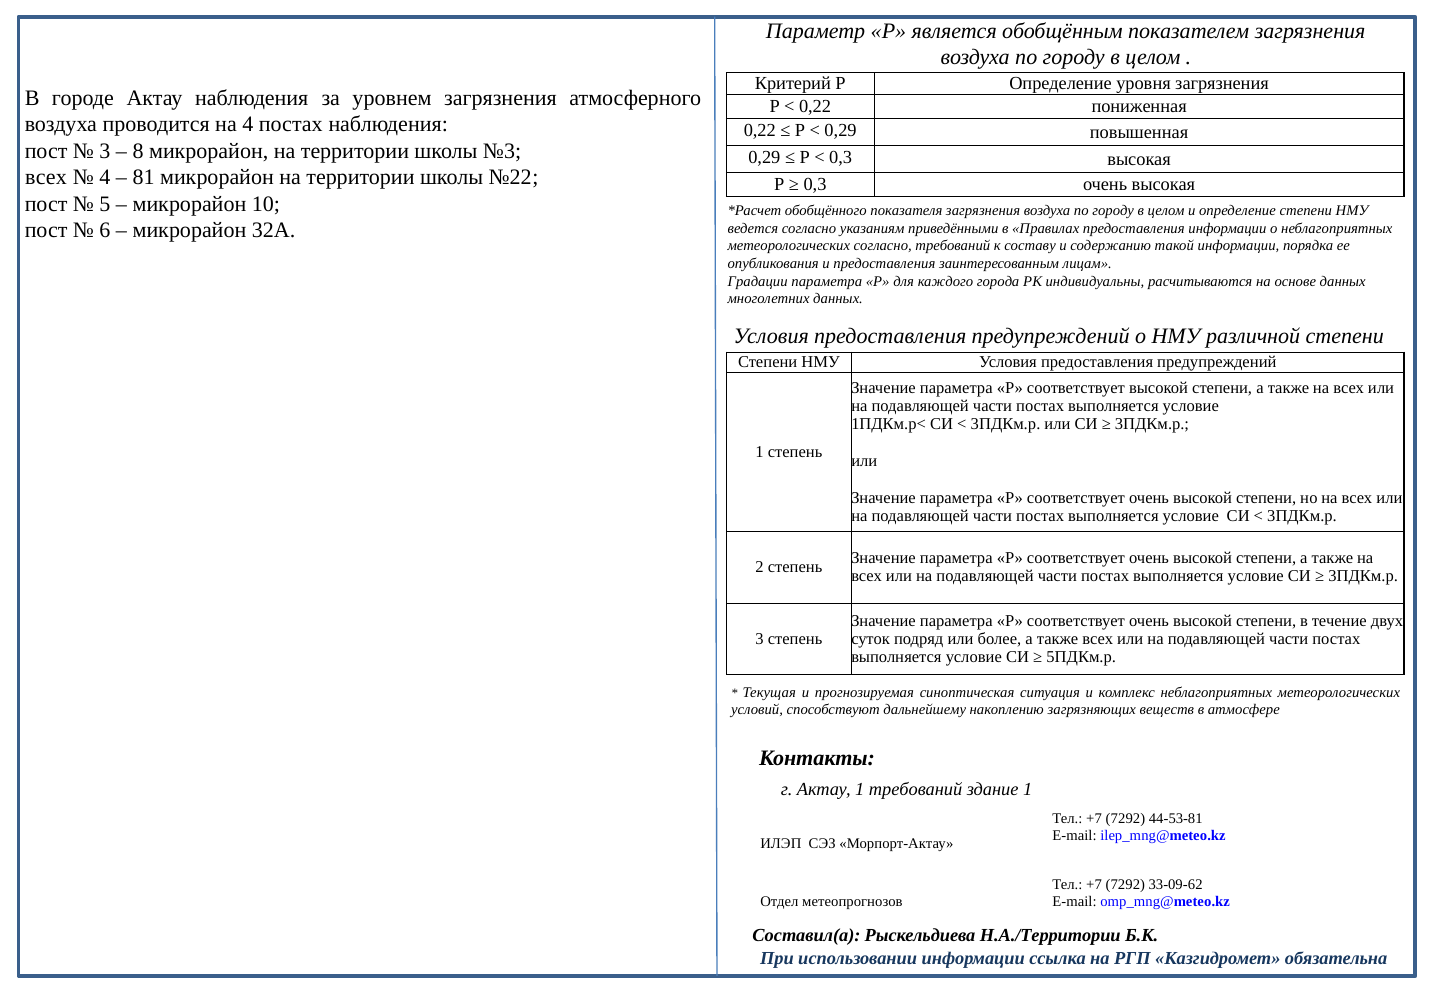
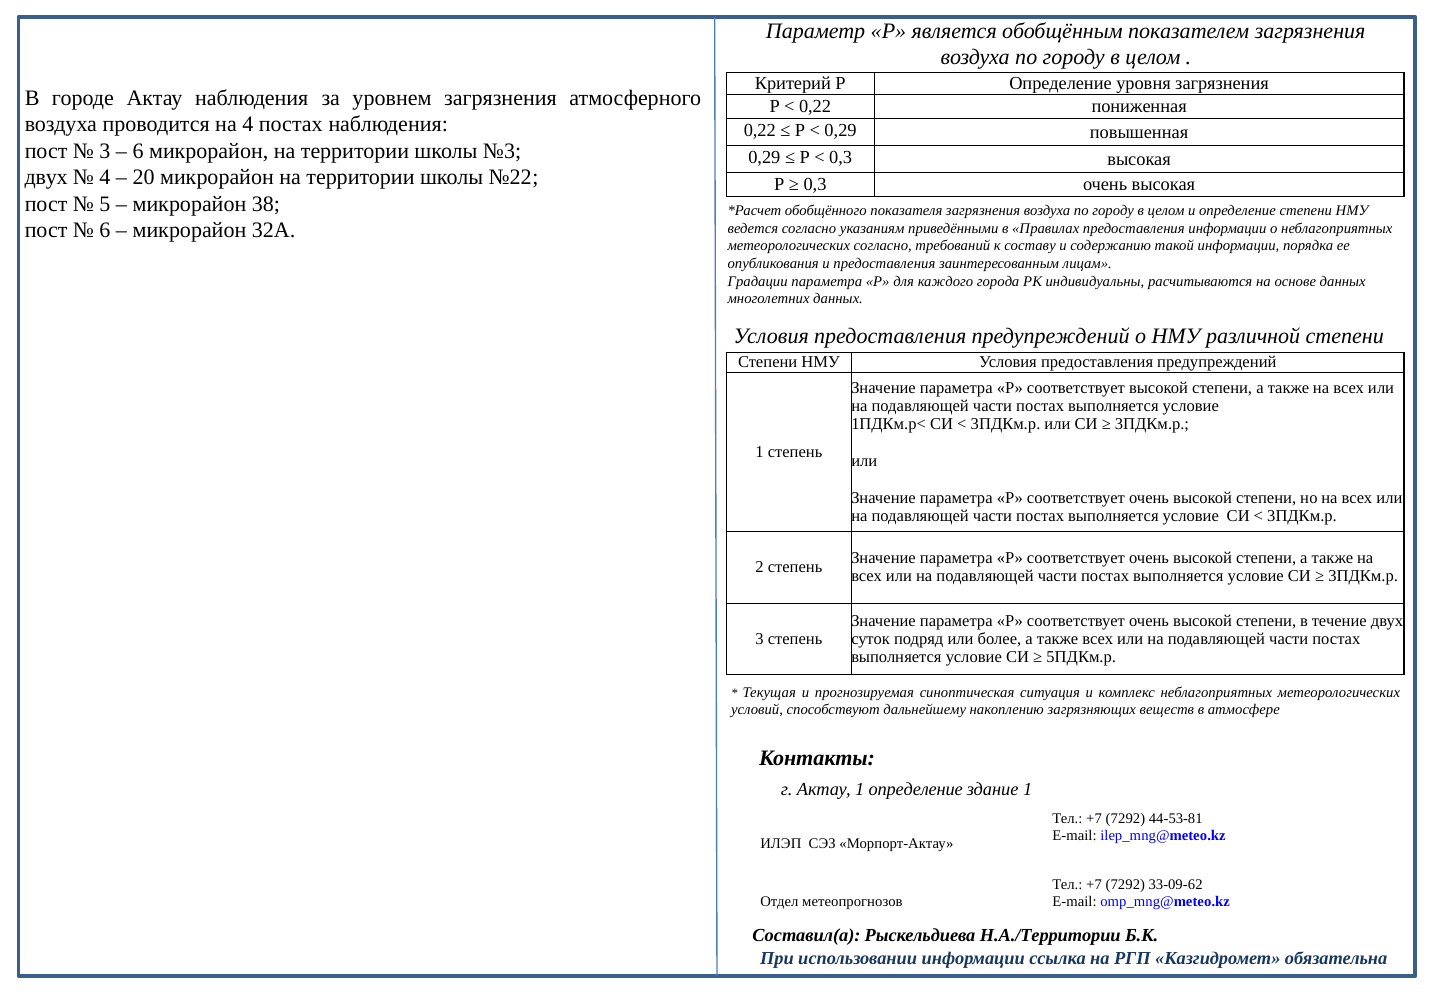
8 at (138, 151): 8 -> 6
всех at (46, 177): всех -> двух
81: 81 -> 20
10: 10 -> 38
1 требований: требований -> определение
